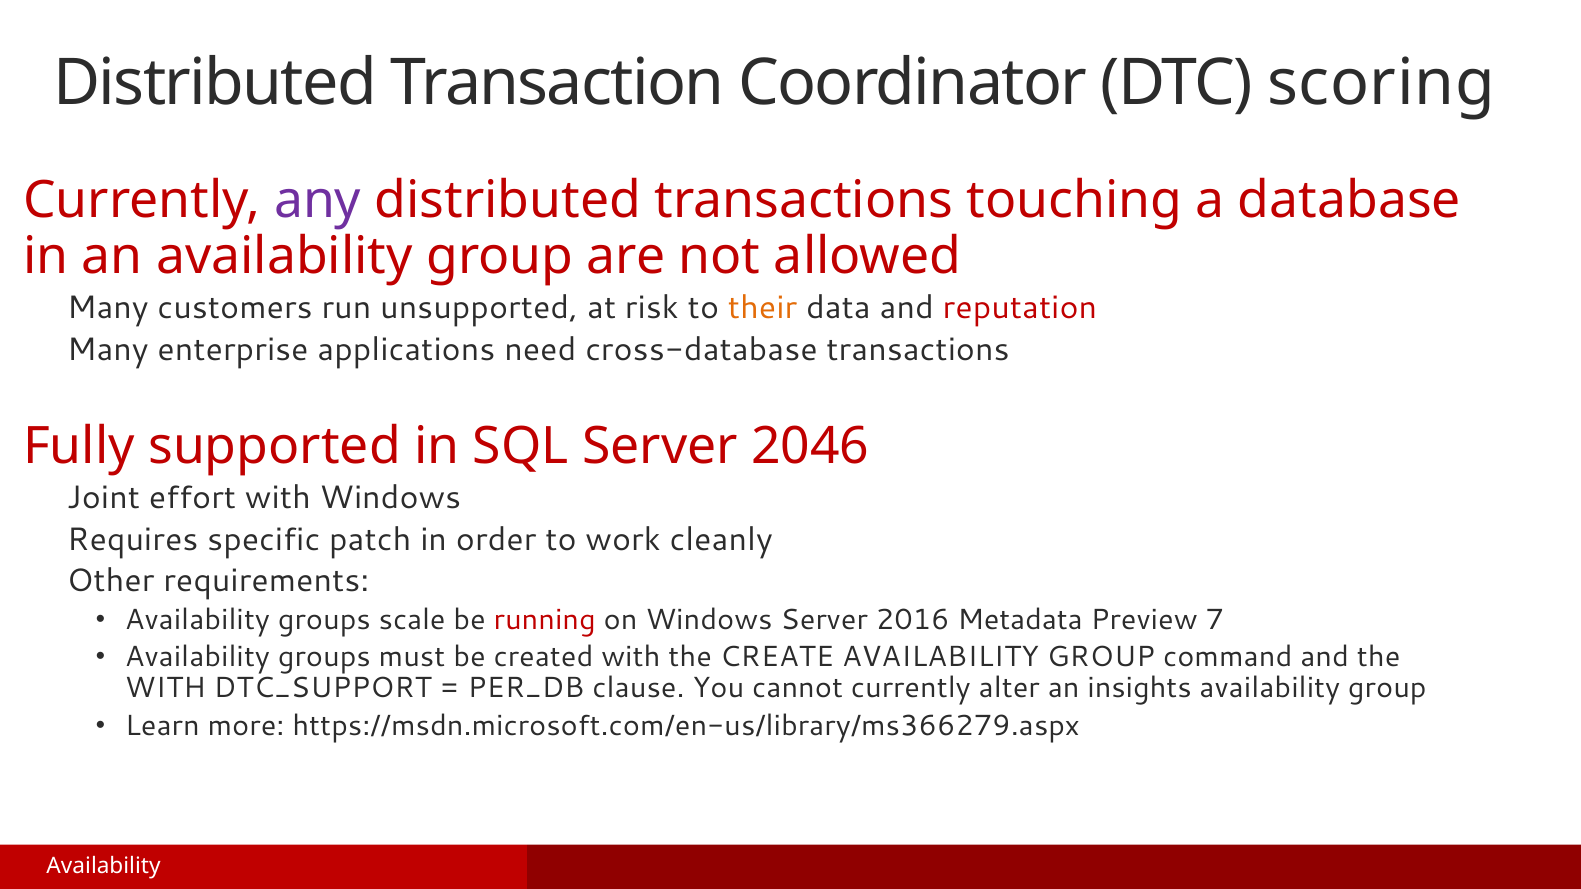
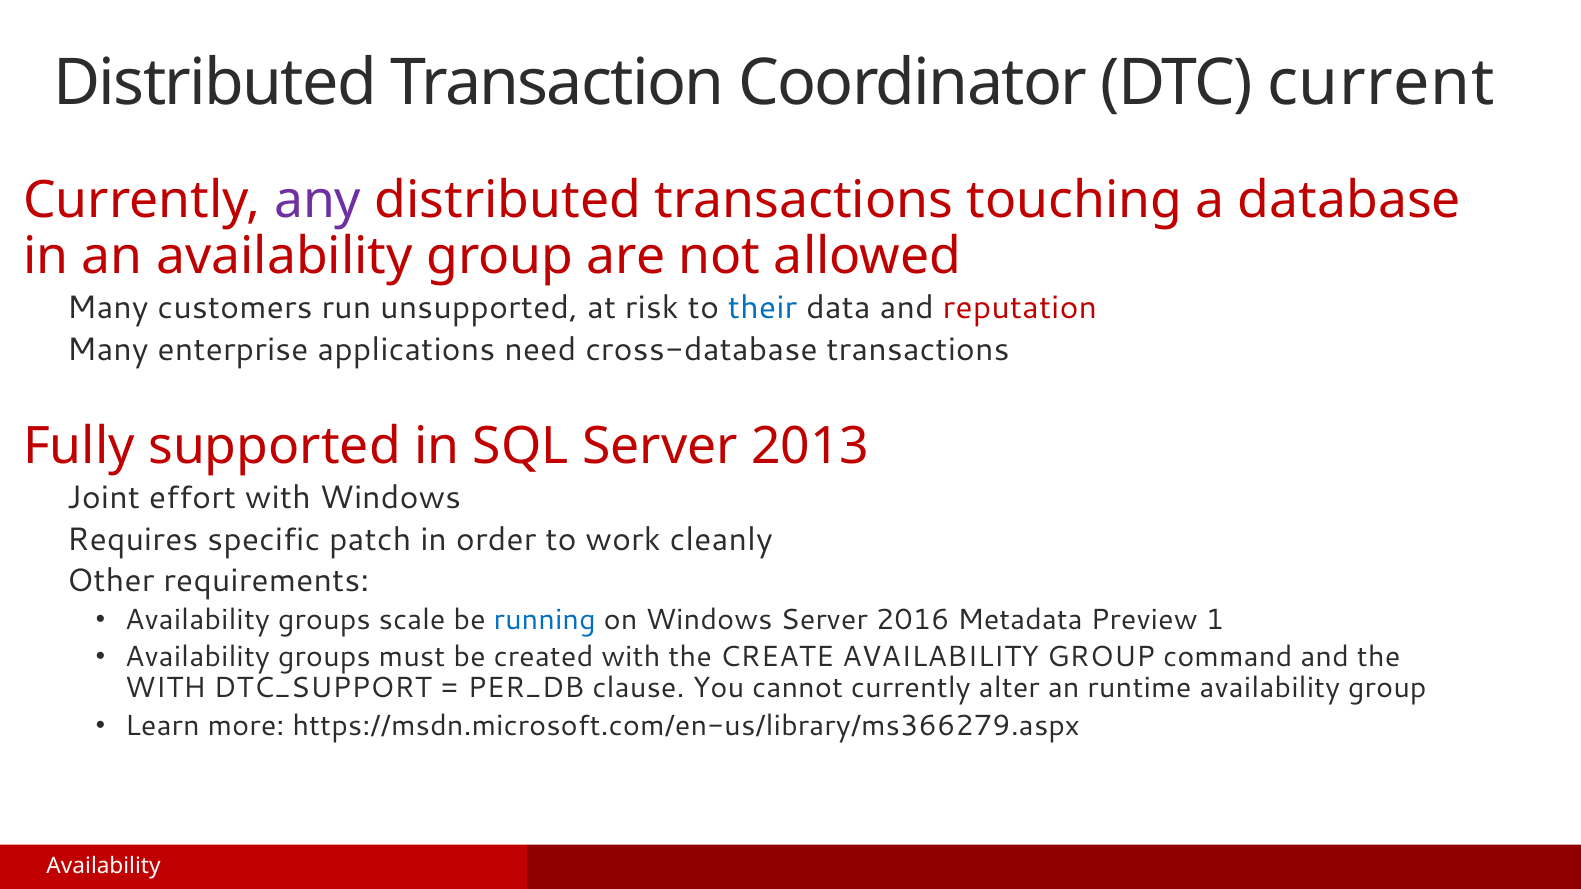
scoring: scoring -> current
their colour: orange -> blue
2046: 2046 -> 2013
running colour: red -> blue
7: 7 -> 1
insights: insights -> runtime
